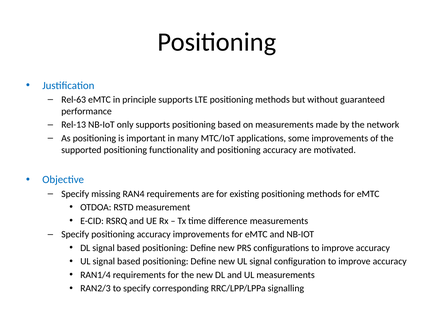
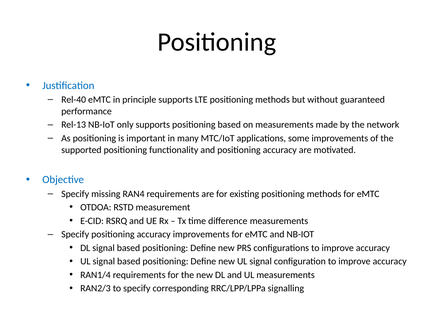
Rel-63: Rel-63 -> Rel-40
